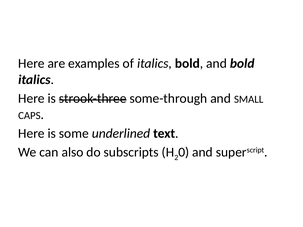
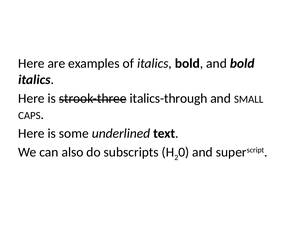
some-through: some-through -> italics-through
